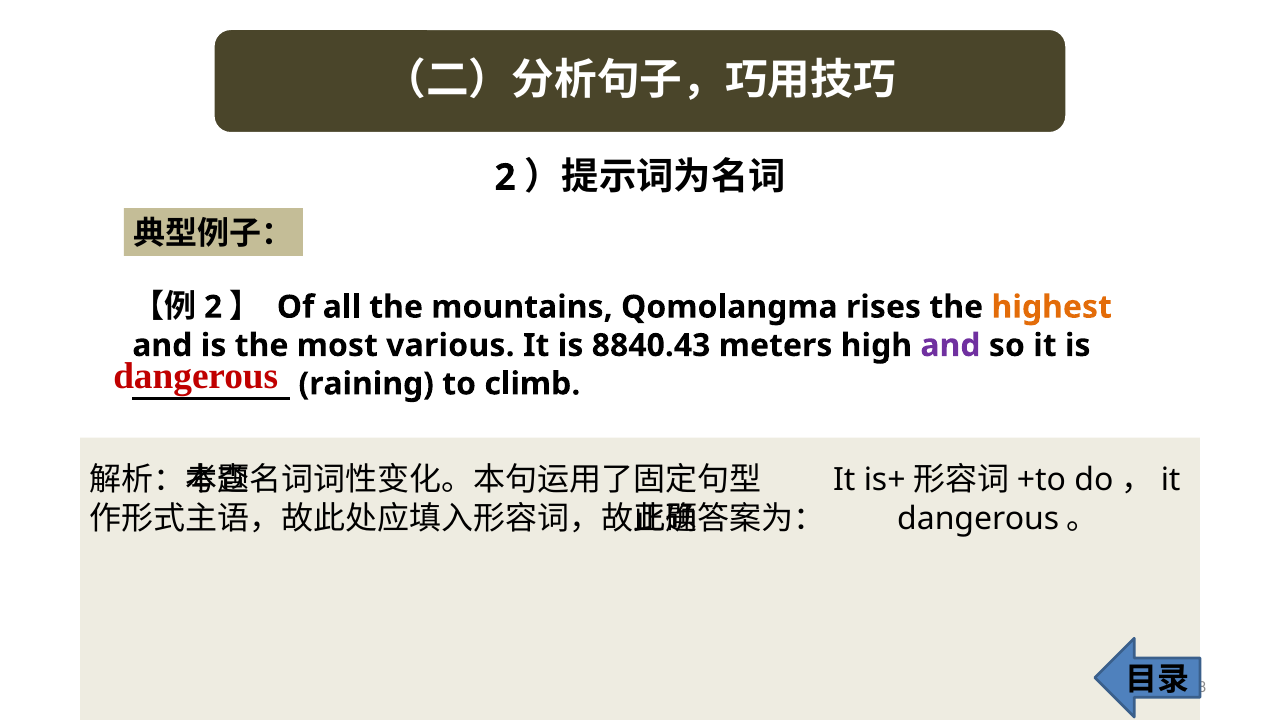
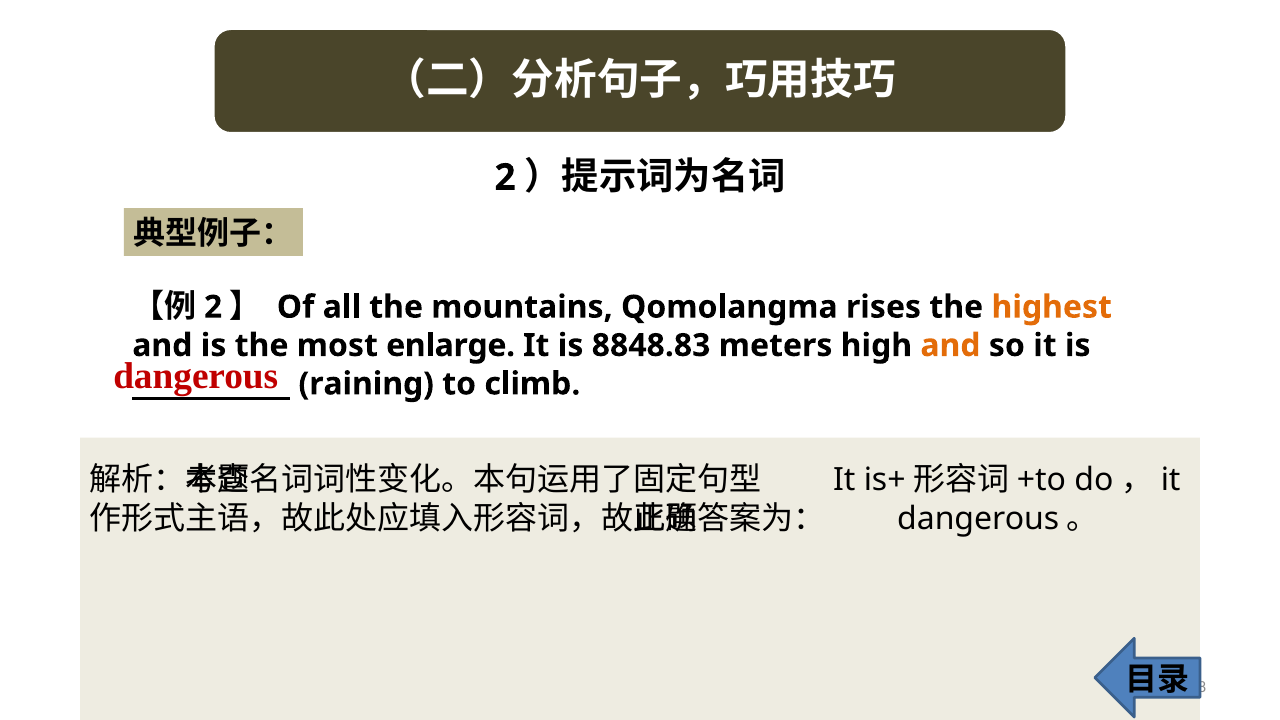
various: various -> enlarge
8840.43: 8840.43 -> 8848.83
and at (950, 346) colour: purple -> orange
